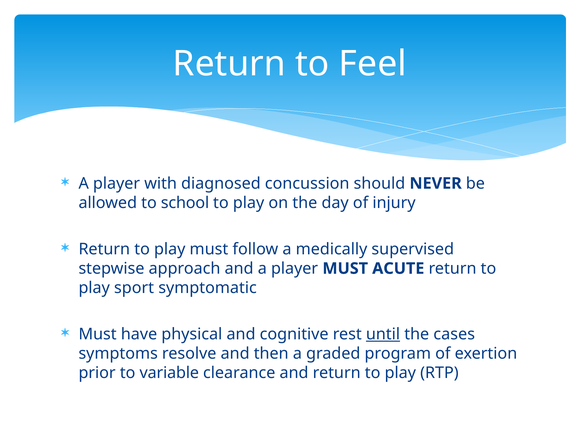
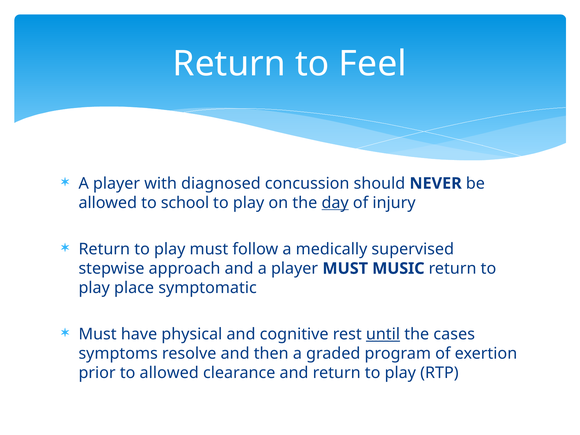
day underline: none -> present
ACUTE: ACUTE -> MUSIC
sport: sport -> place
to variable: variable -> allowed
